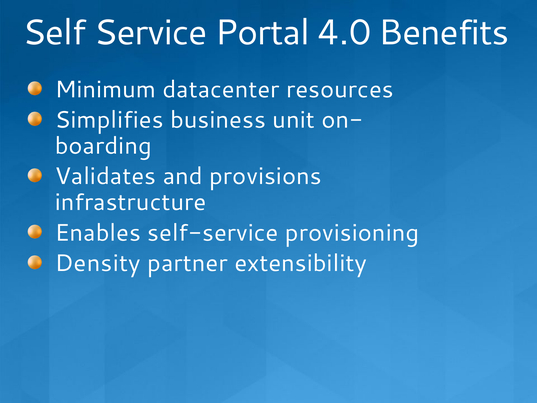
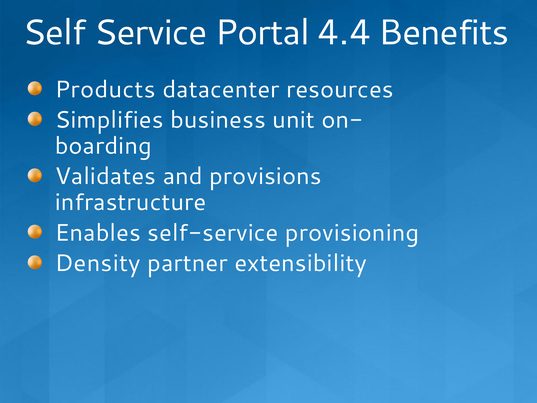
4.0: 4.0 -> 4.4
Minimum: Minimum -> Products
